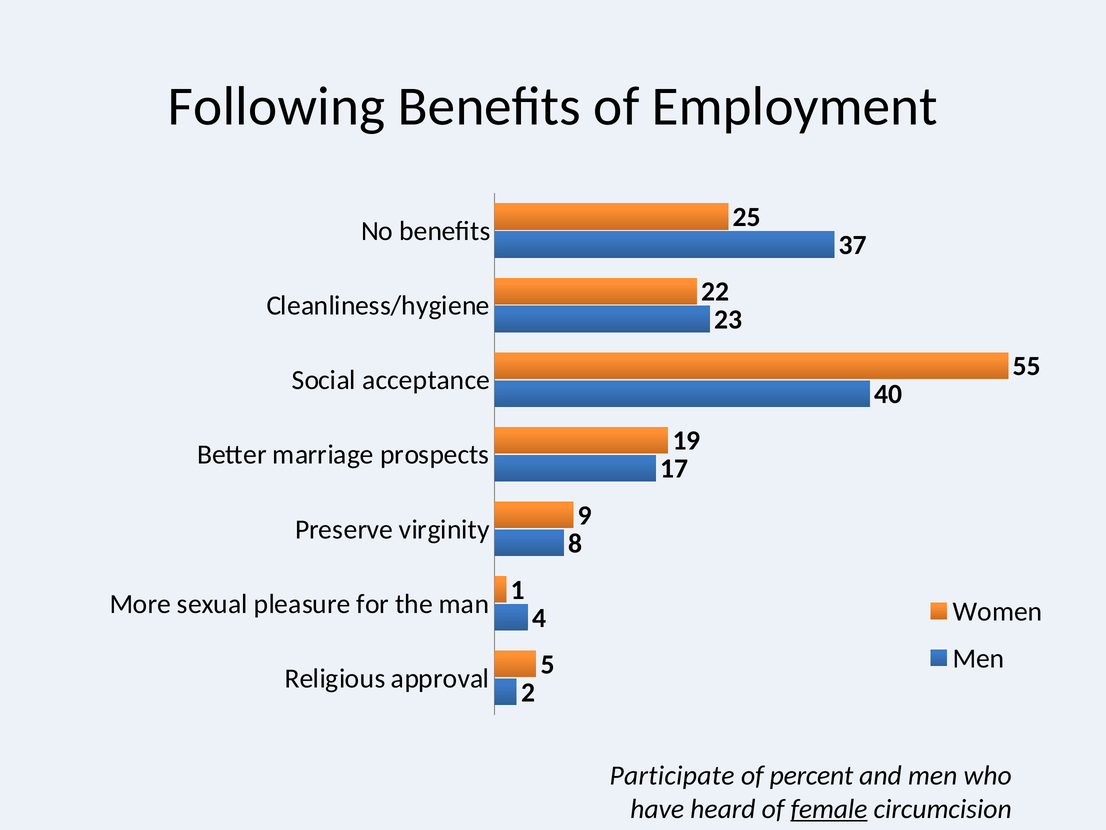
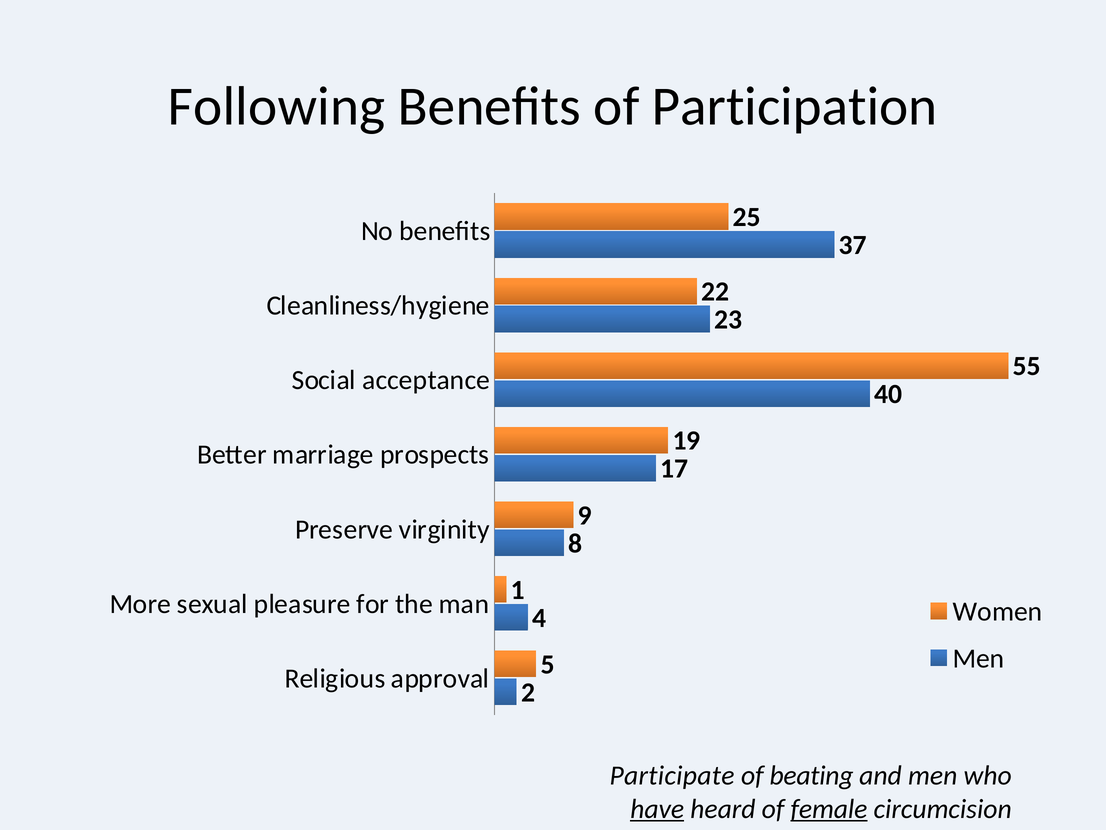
Employment: Employment -> Participation
percent: percent -> beating
have underline: none -> present
